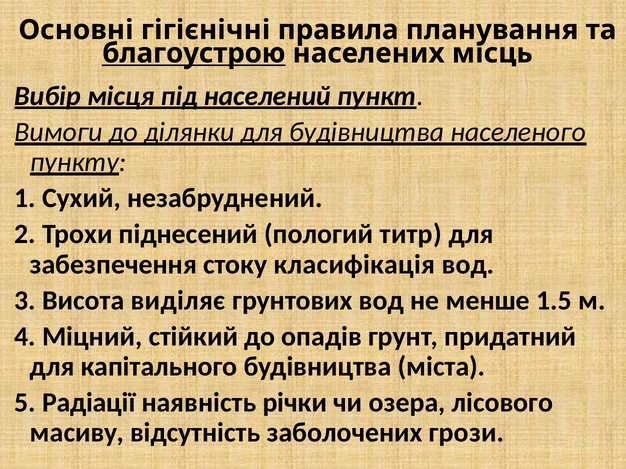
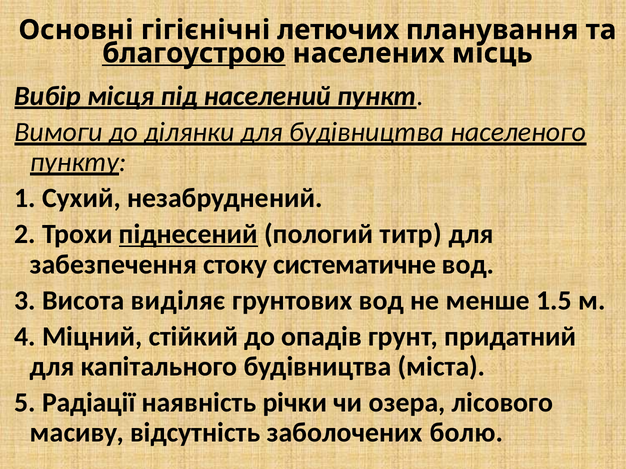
правила: правила -> летючих
піднесений underline: none -> present
класифікація: класифікація -> систематичне
грози: грози -> болю
